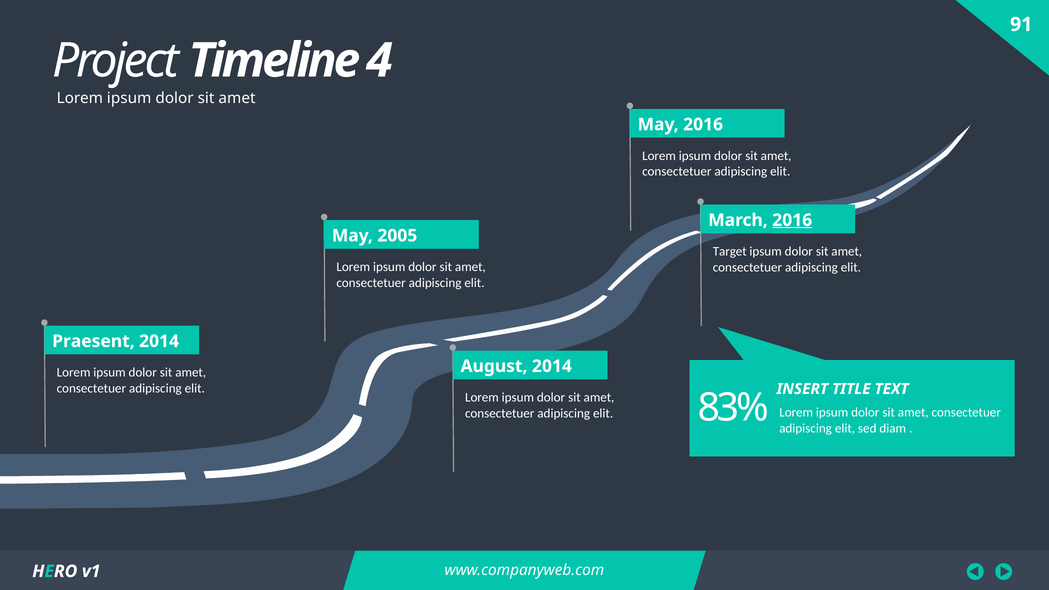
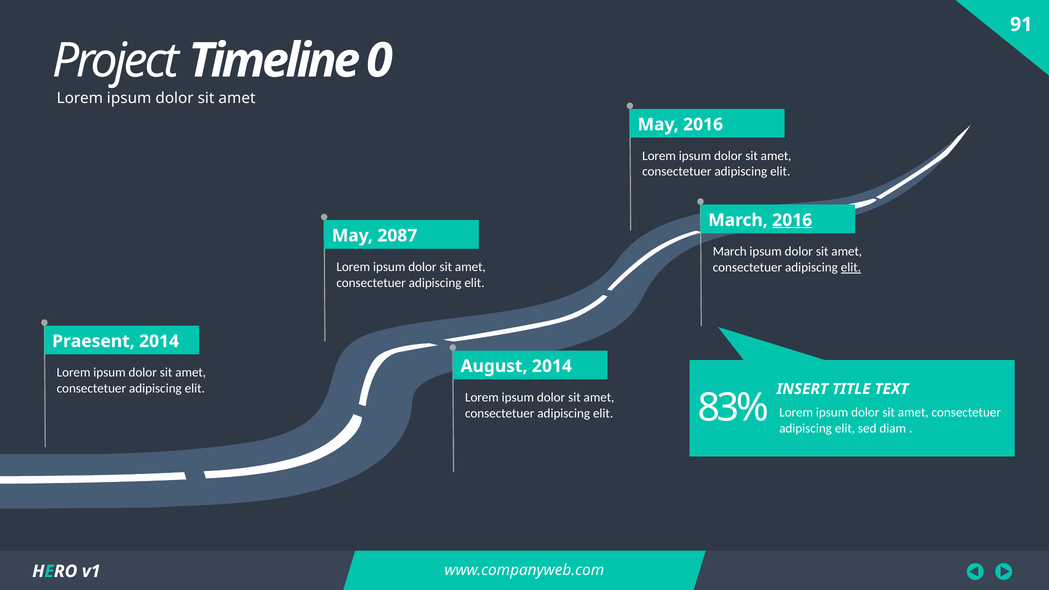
4: 4 -> 0
2005: 2005 -> 2087
Target at (730, 252): Target -> March
elit at (851, 267) underline: none -> present
